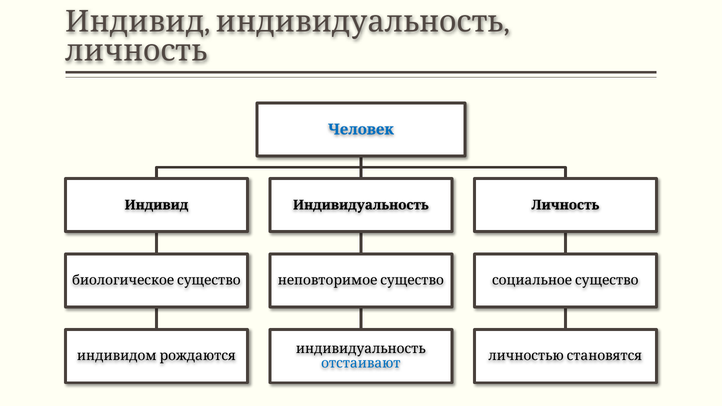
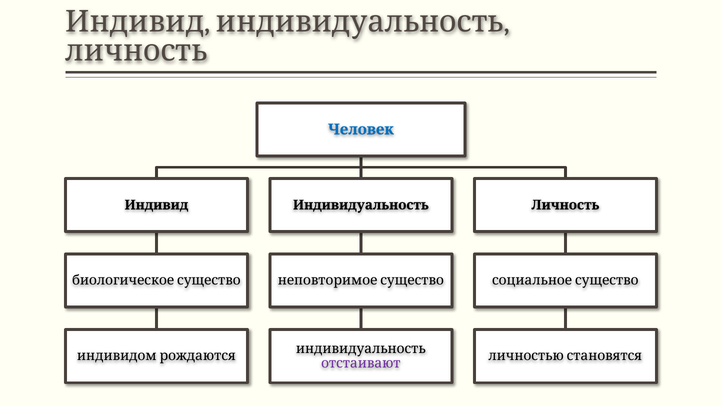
отстаивают colour: blue -> purple
